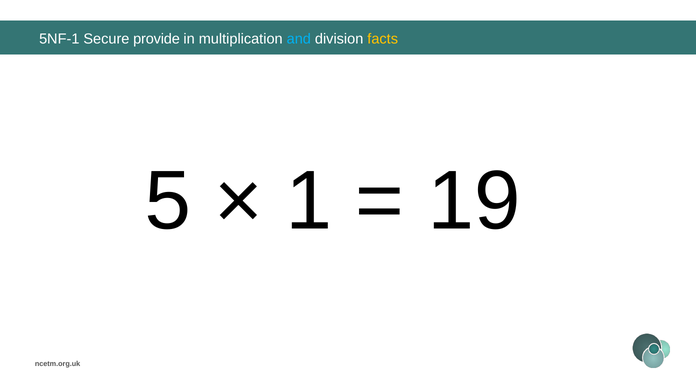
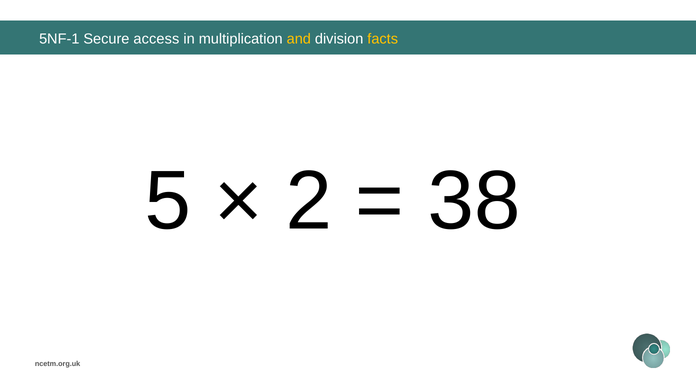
provide: provide -> access
and colour: light blue -> yellow
1: 1 -> 2
19: 19 -> 38
